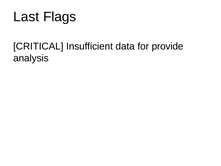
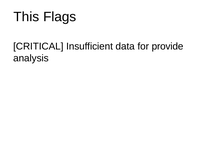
Last: Last -> This
